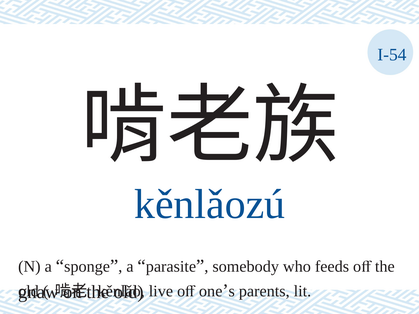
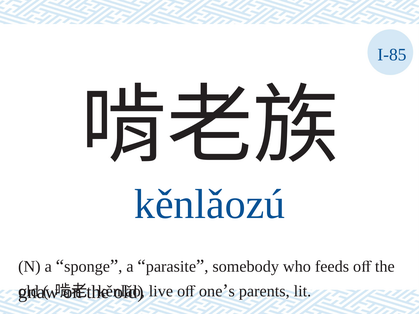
I-54: I-54 -> I-85
